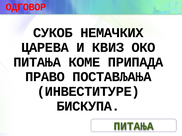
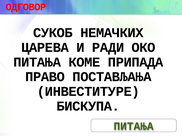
КВИЗ: КВИЗ -> РАДИ
